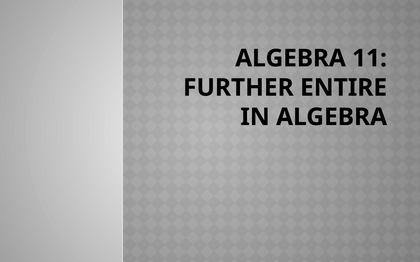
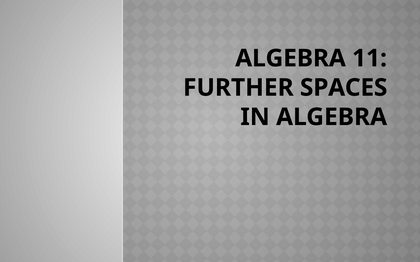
ENTIRE: ENTIRE -> SPACES
